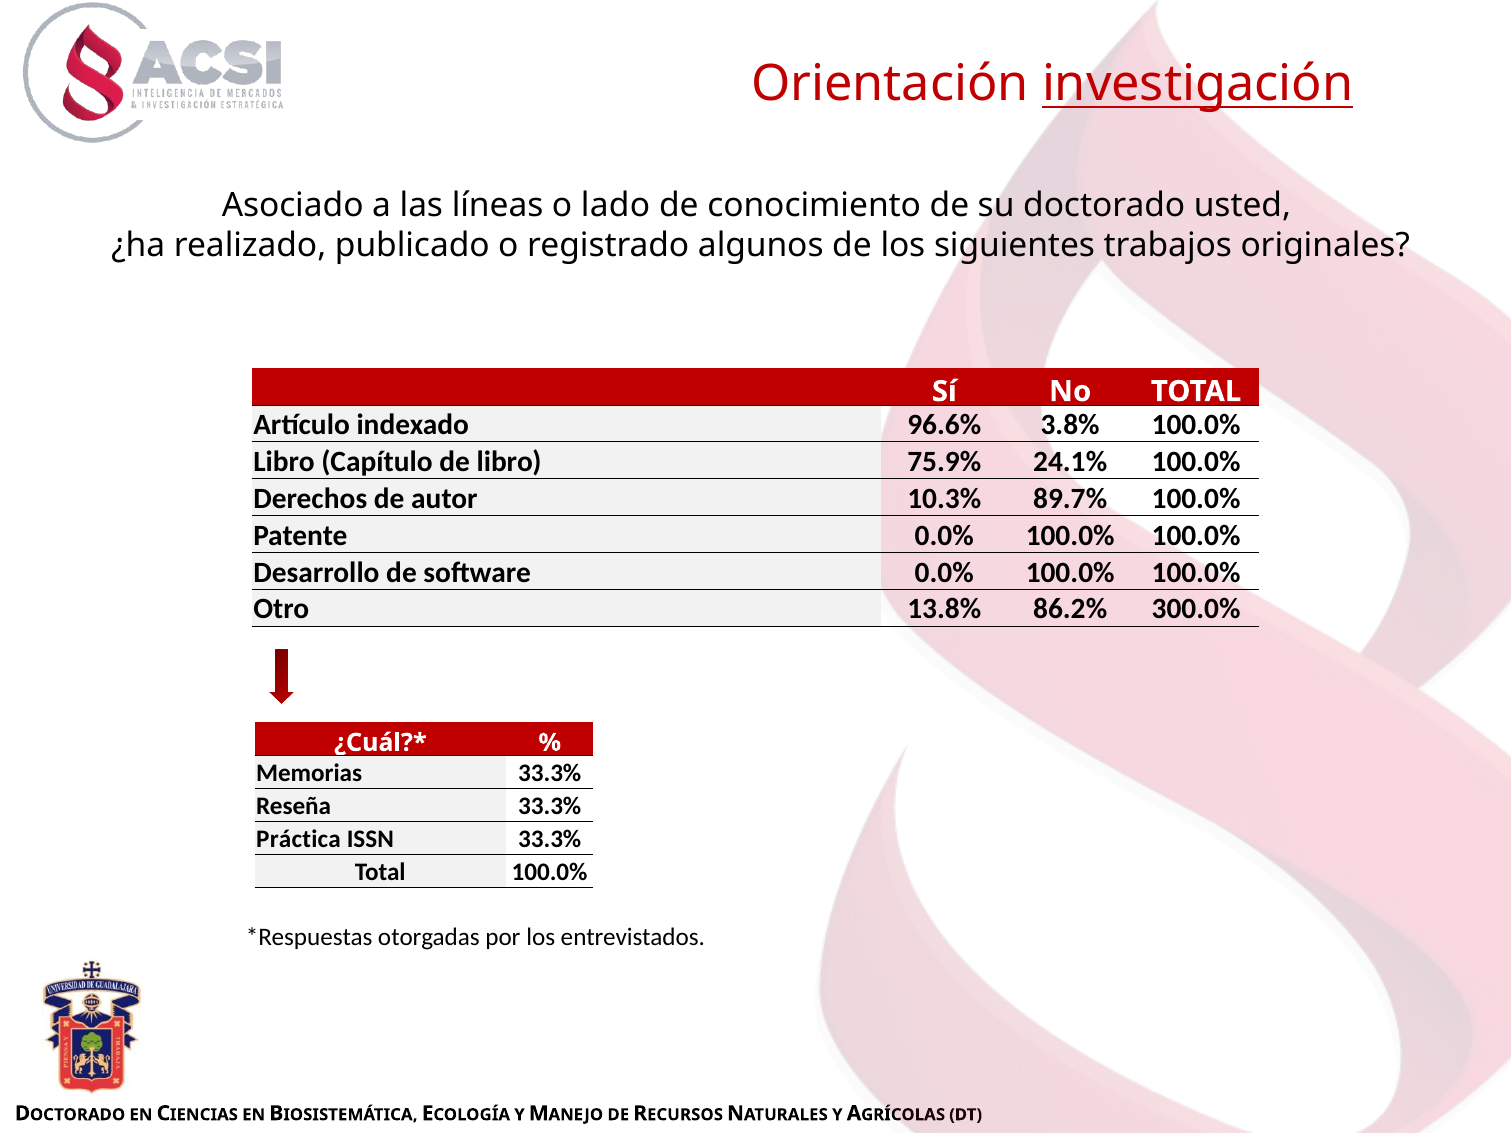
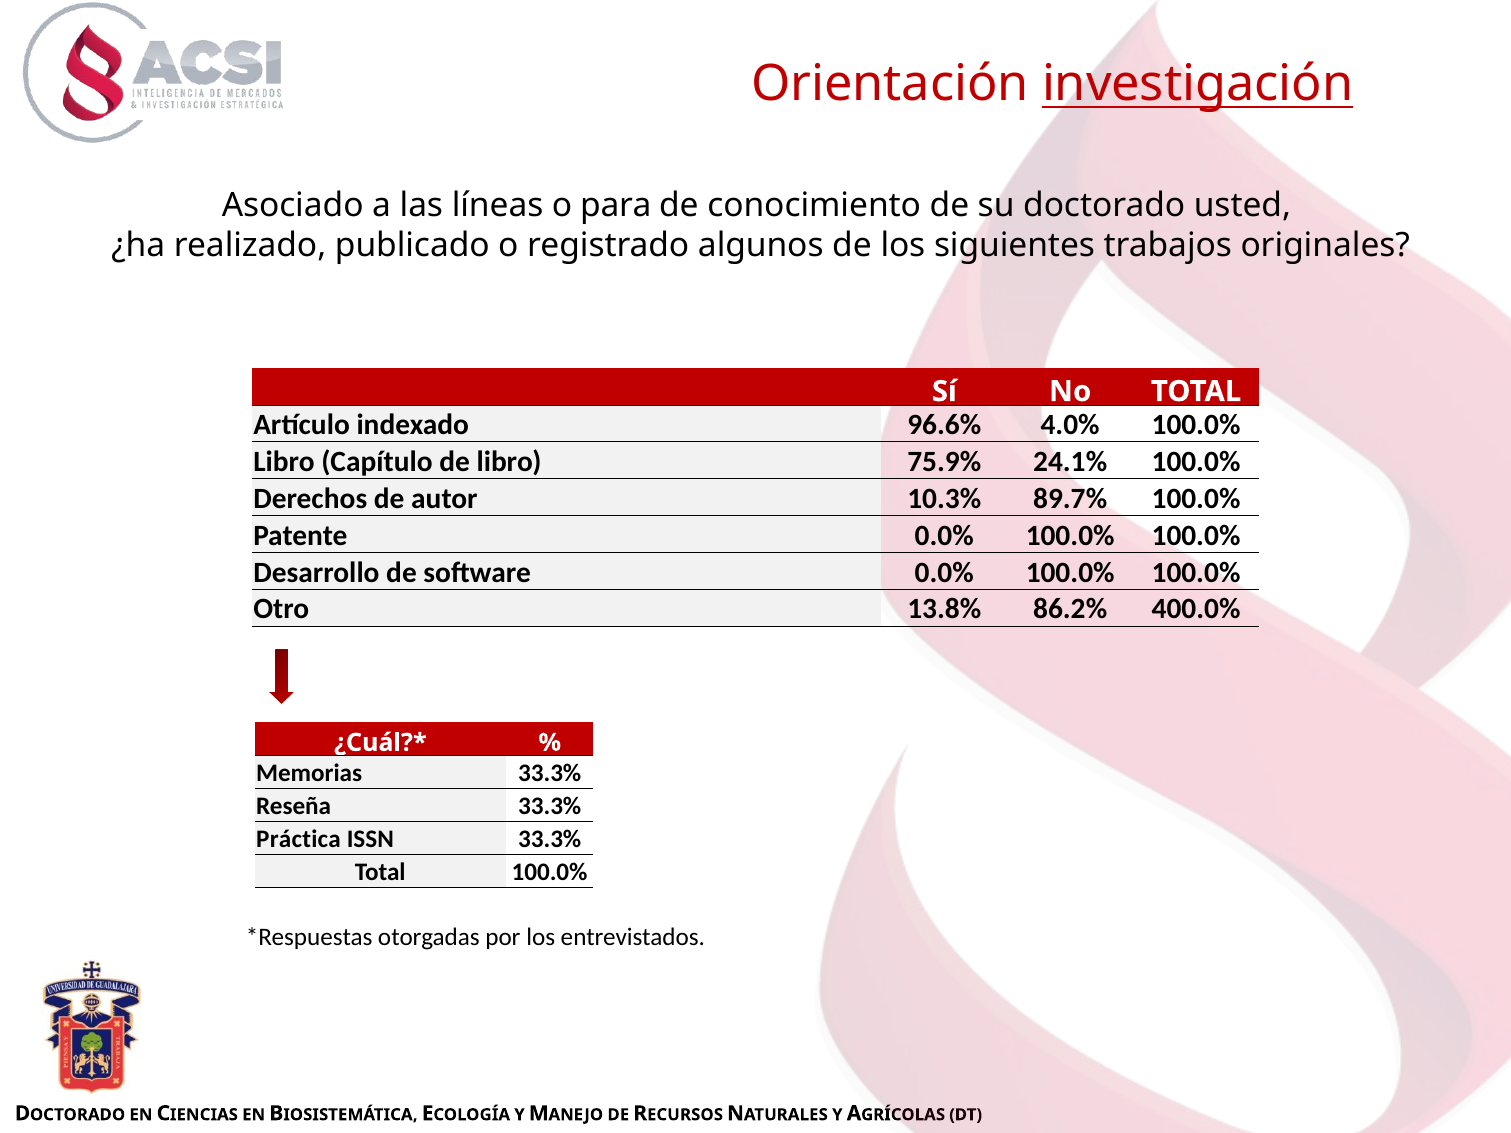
lado: lado -> para
3.8%: 3.8% -> 4.0%
300.0%: 300.0% -> 400.0%
